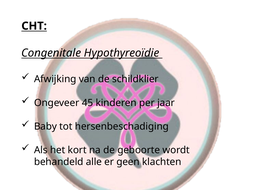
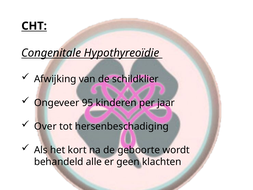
45: 45 -> 95
Baby: Baby -> Over
